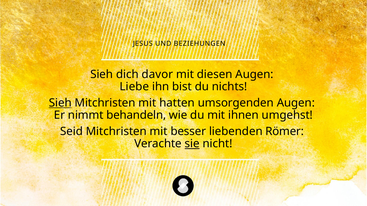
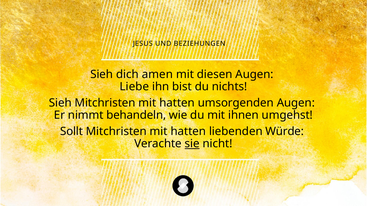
davor: davor -> amen
Sieh at (60, 103) underline: present -> none
Seid: Seid -> Sollt
besser at (188, 132): besser -> hatten
Römer: Römer -> Würde
